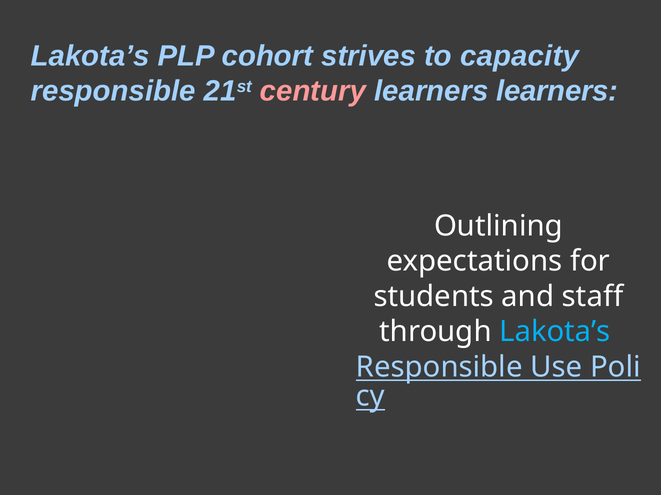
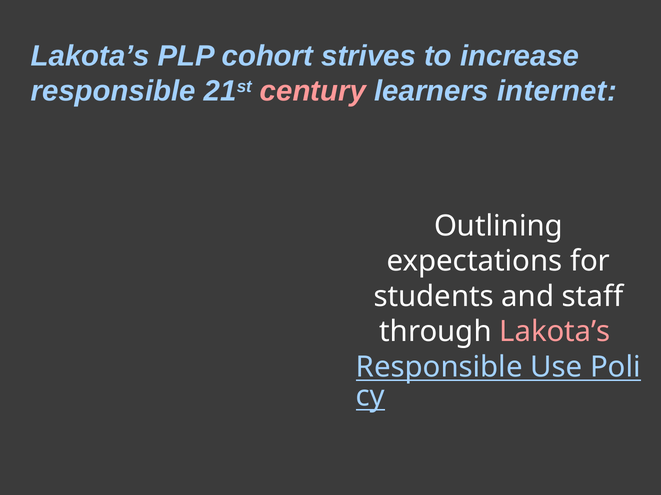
capacity: capacity -> increase
learners learners: learners -> internet
Lakota’s at (555, 332) colour: light blue -> pink
